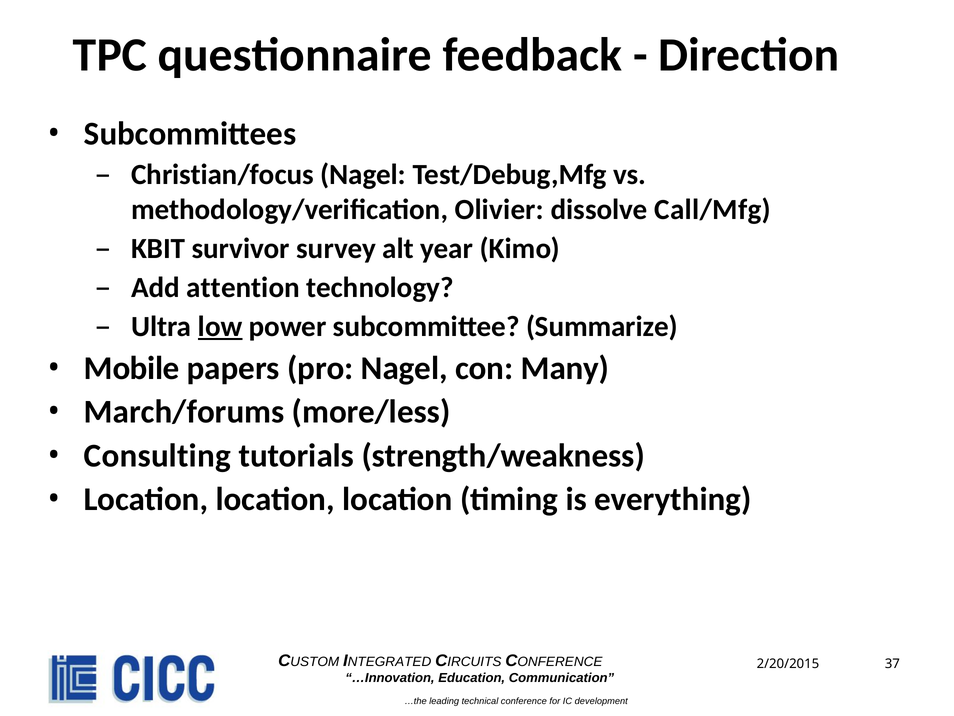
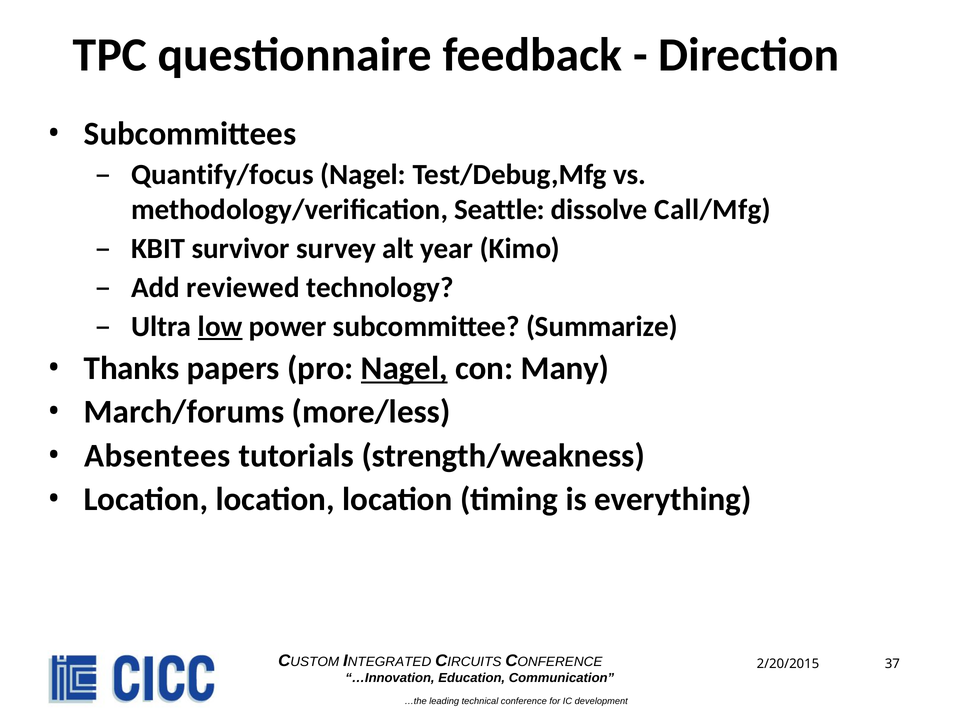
Christian/focus: Christian/focus -> Quantify/focus
Olivier: Olivier -> Seattle
attention: attention -> reviewed
Mobile: Mobile -> Thanks
Nagel at (404, 368) underline: none -> present
Consulting: Consulting -> Absentees
